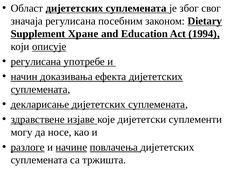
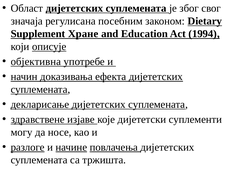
регулисана at (36, 62): регулисана -> објективна
